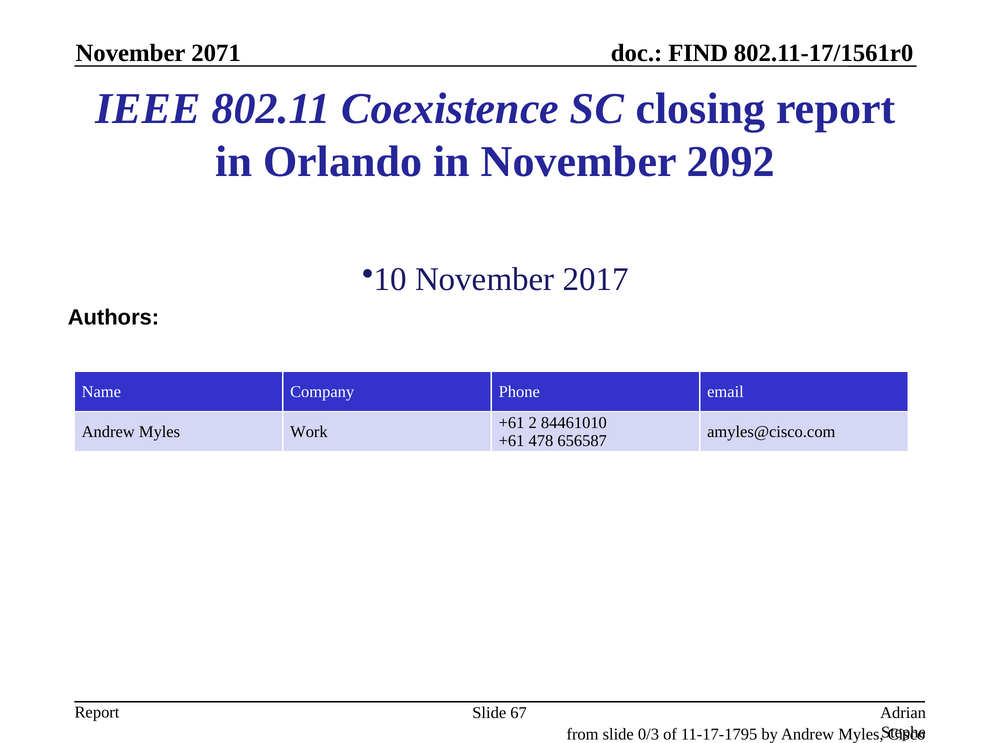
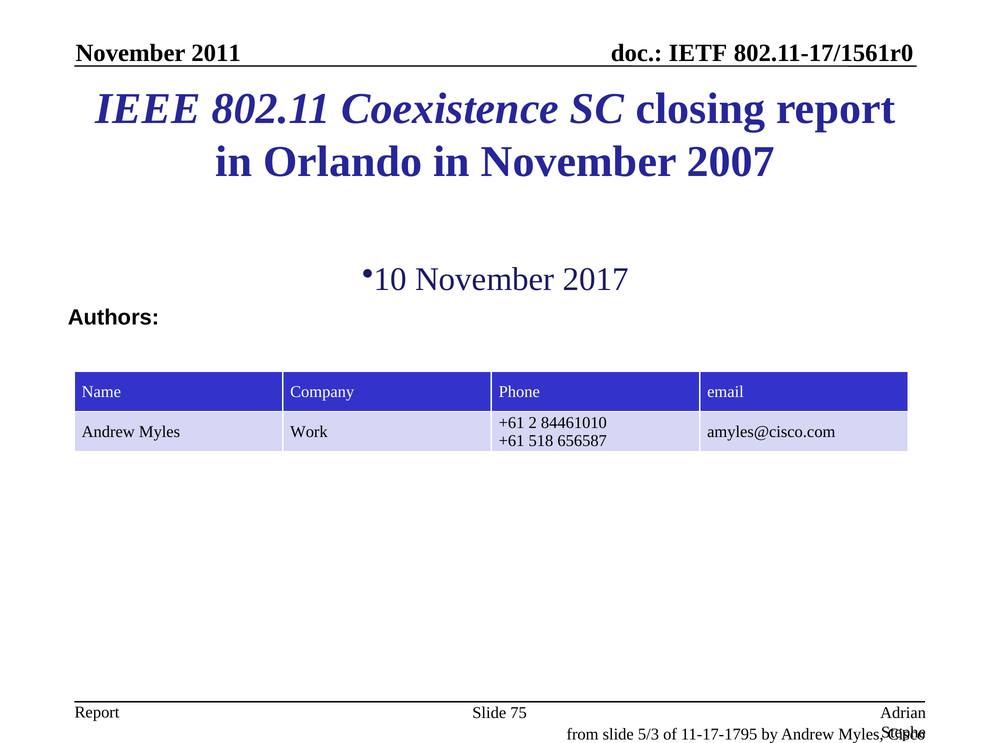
2071: 2071 -> 2011
FIND: FIND -> IETF
2092: 2092 -> 2007
478: 478 -> 518
67: 67 -> 75
0/3: 0/3 -> 5/3
